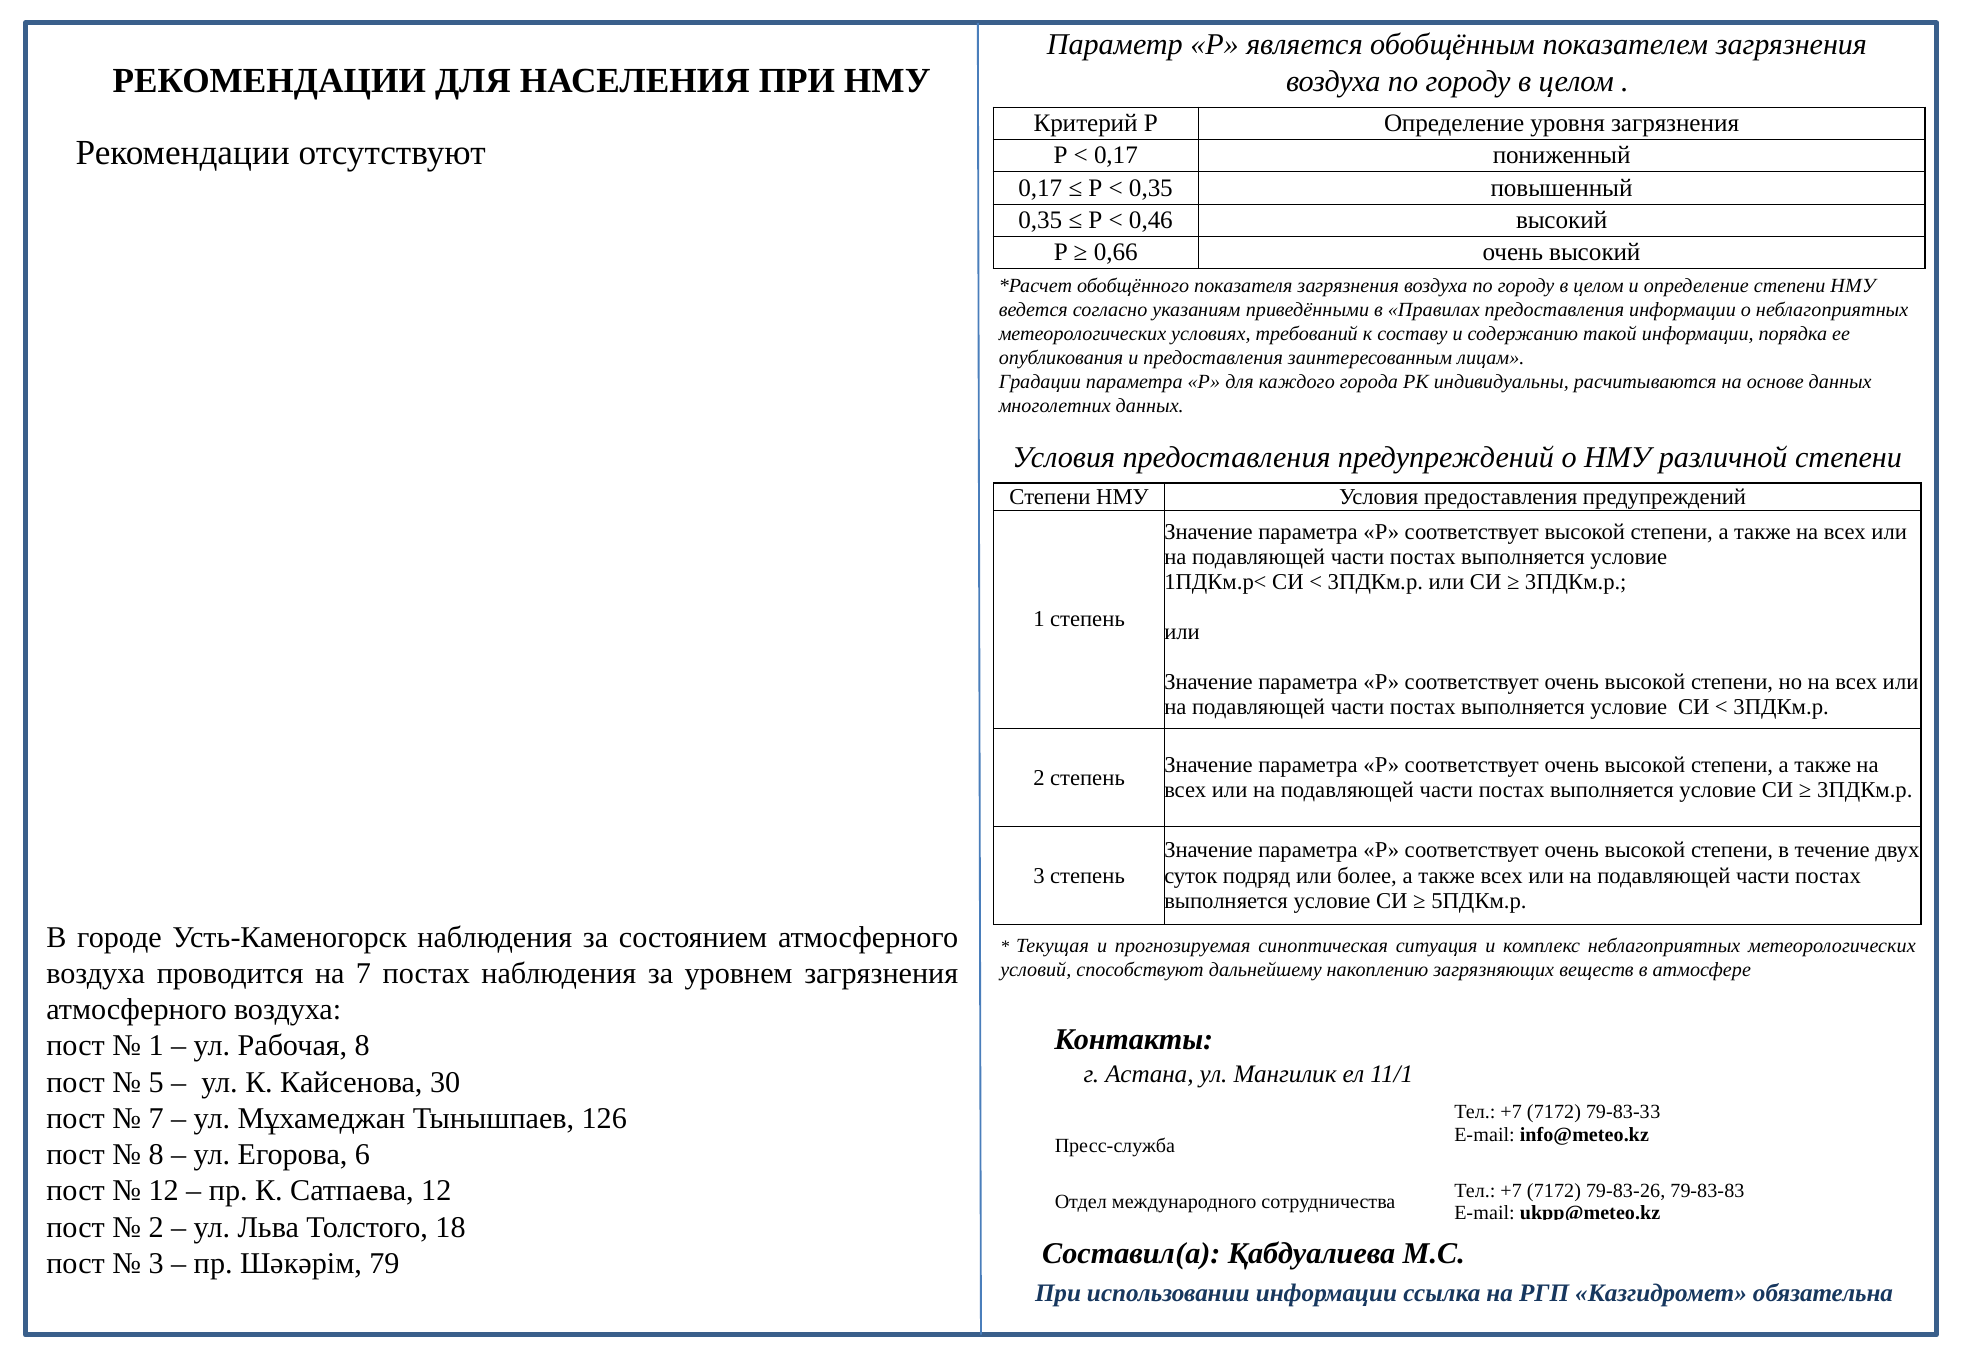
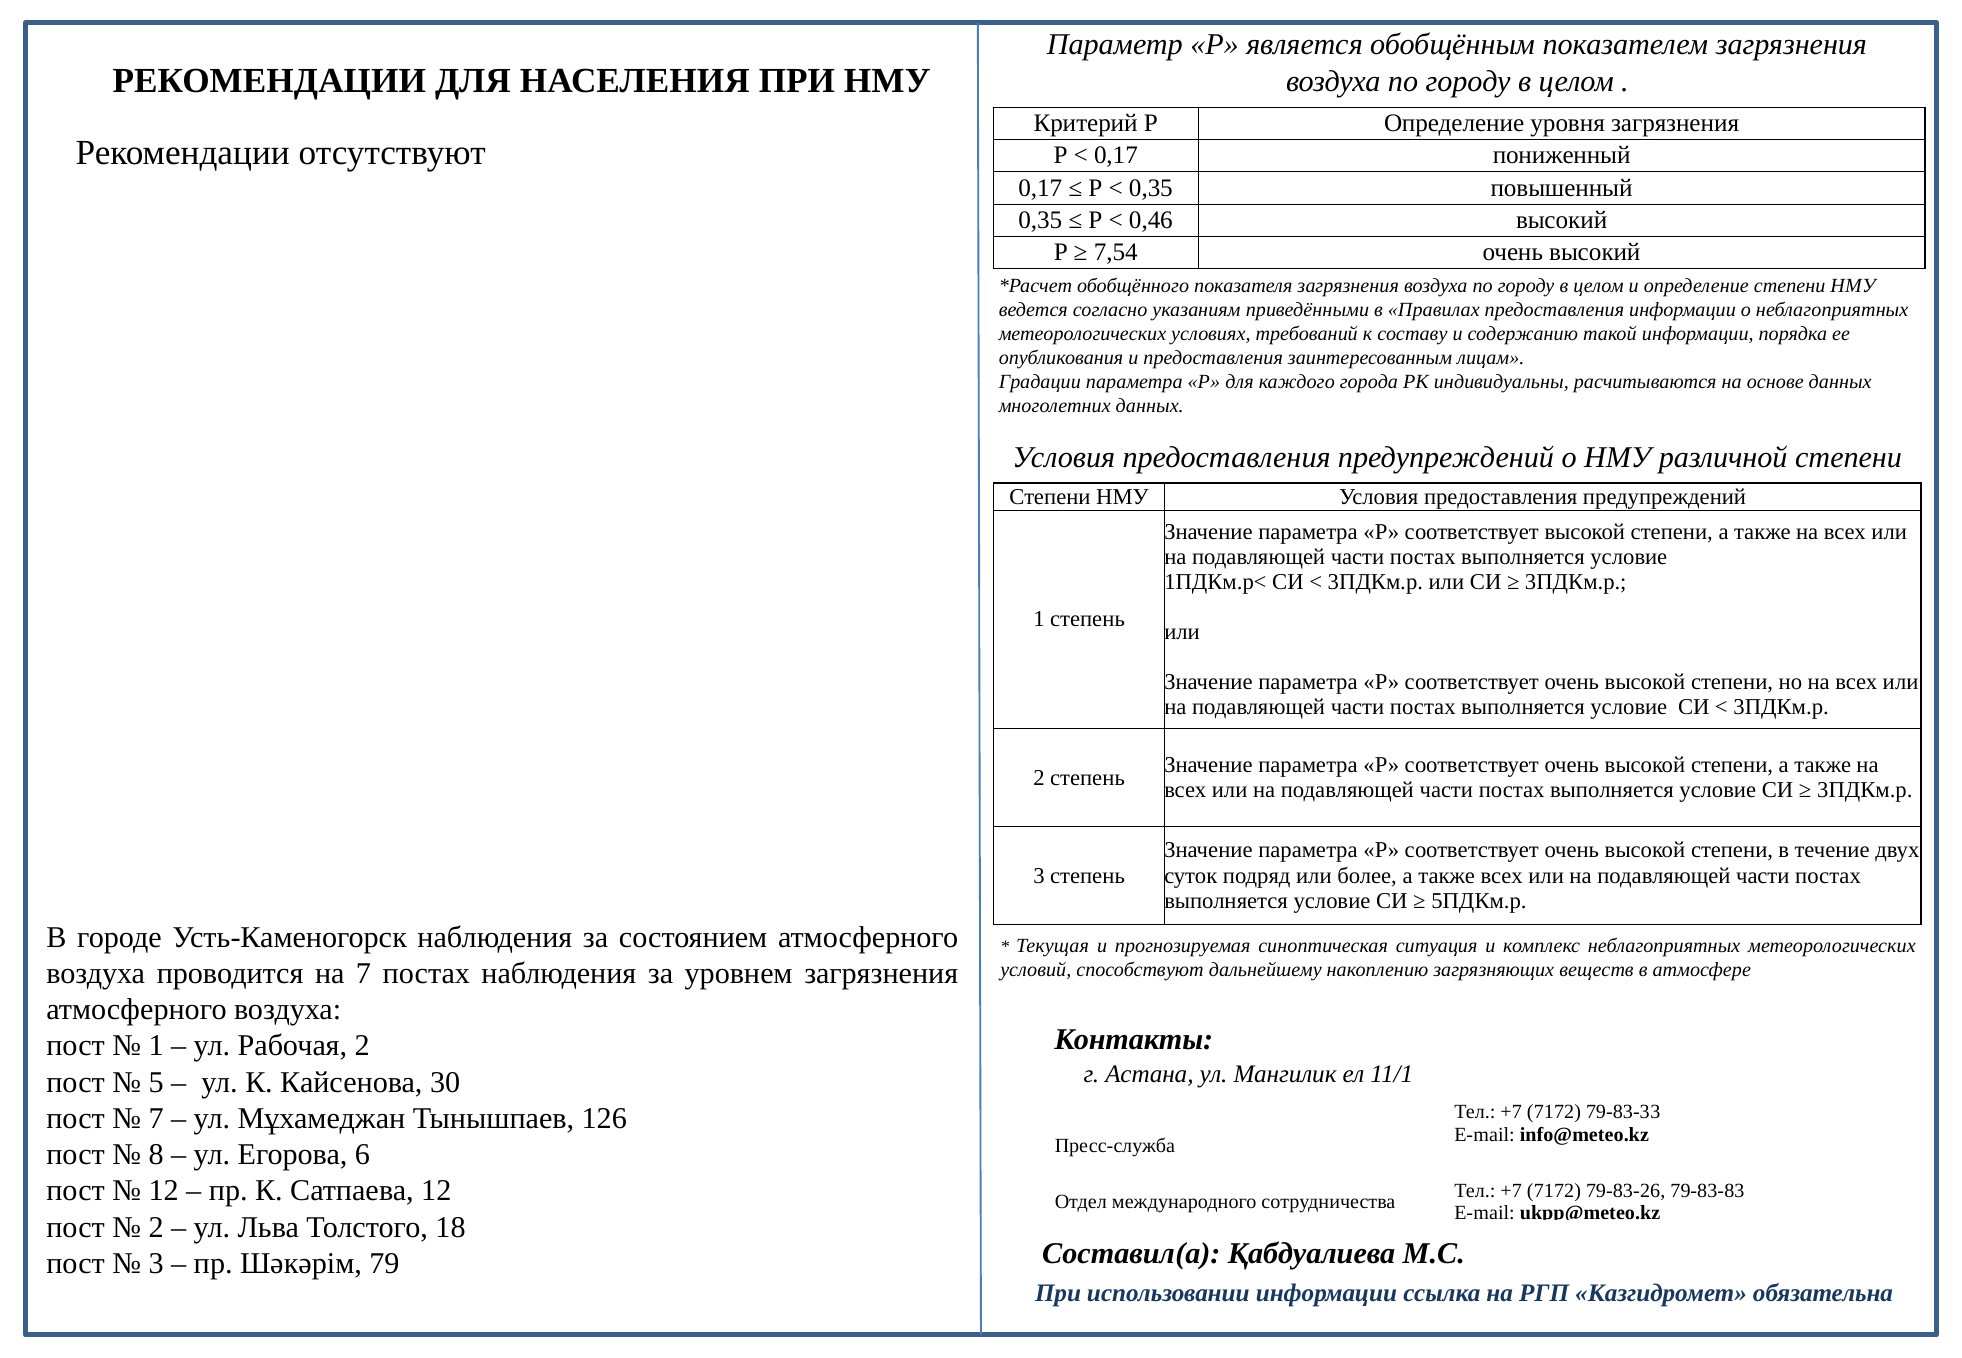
0,66: 0,66 -> 7,54
Рабочая 8: 8 -> 2
